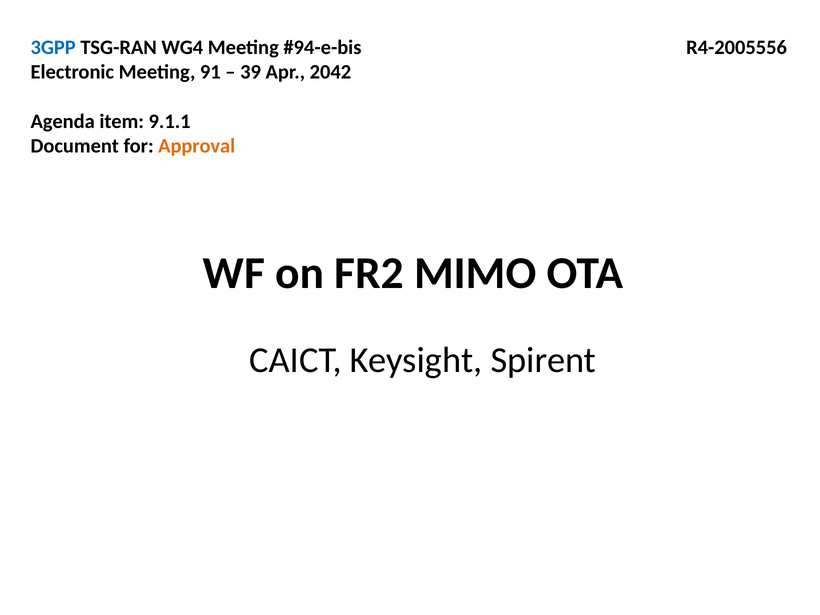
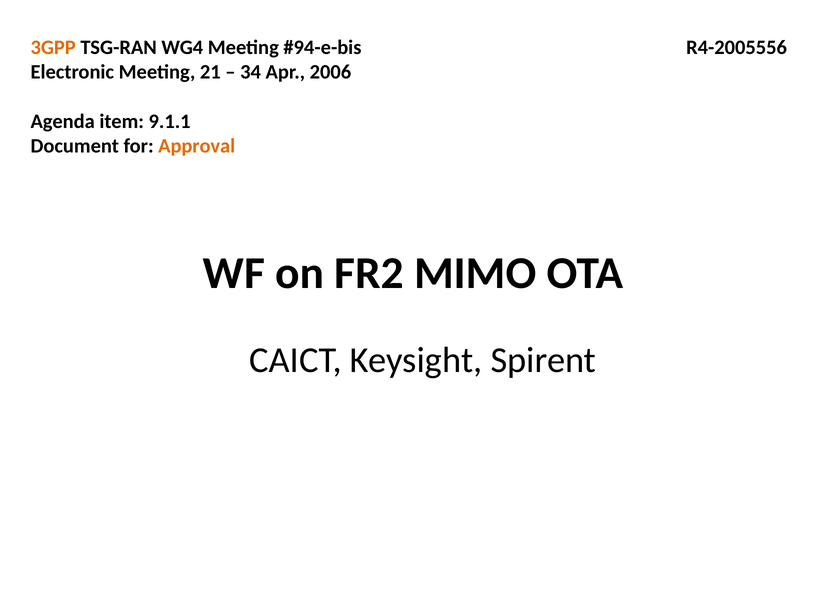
3GPP colour: blue -> orange
91: 91 -> 21
39: 39 -> 34
2042: 2042 -> 2006
